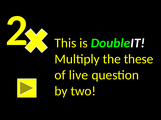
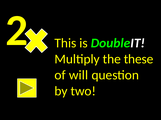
live: live -> will
